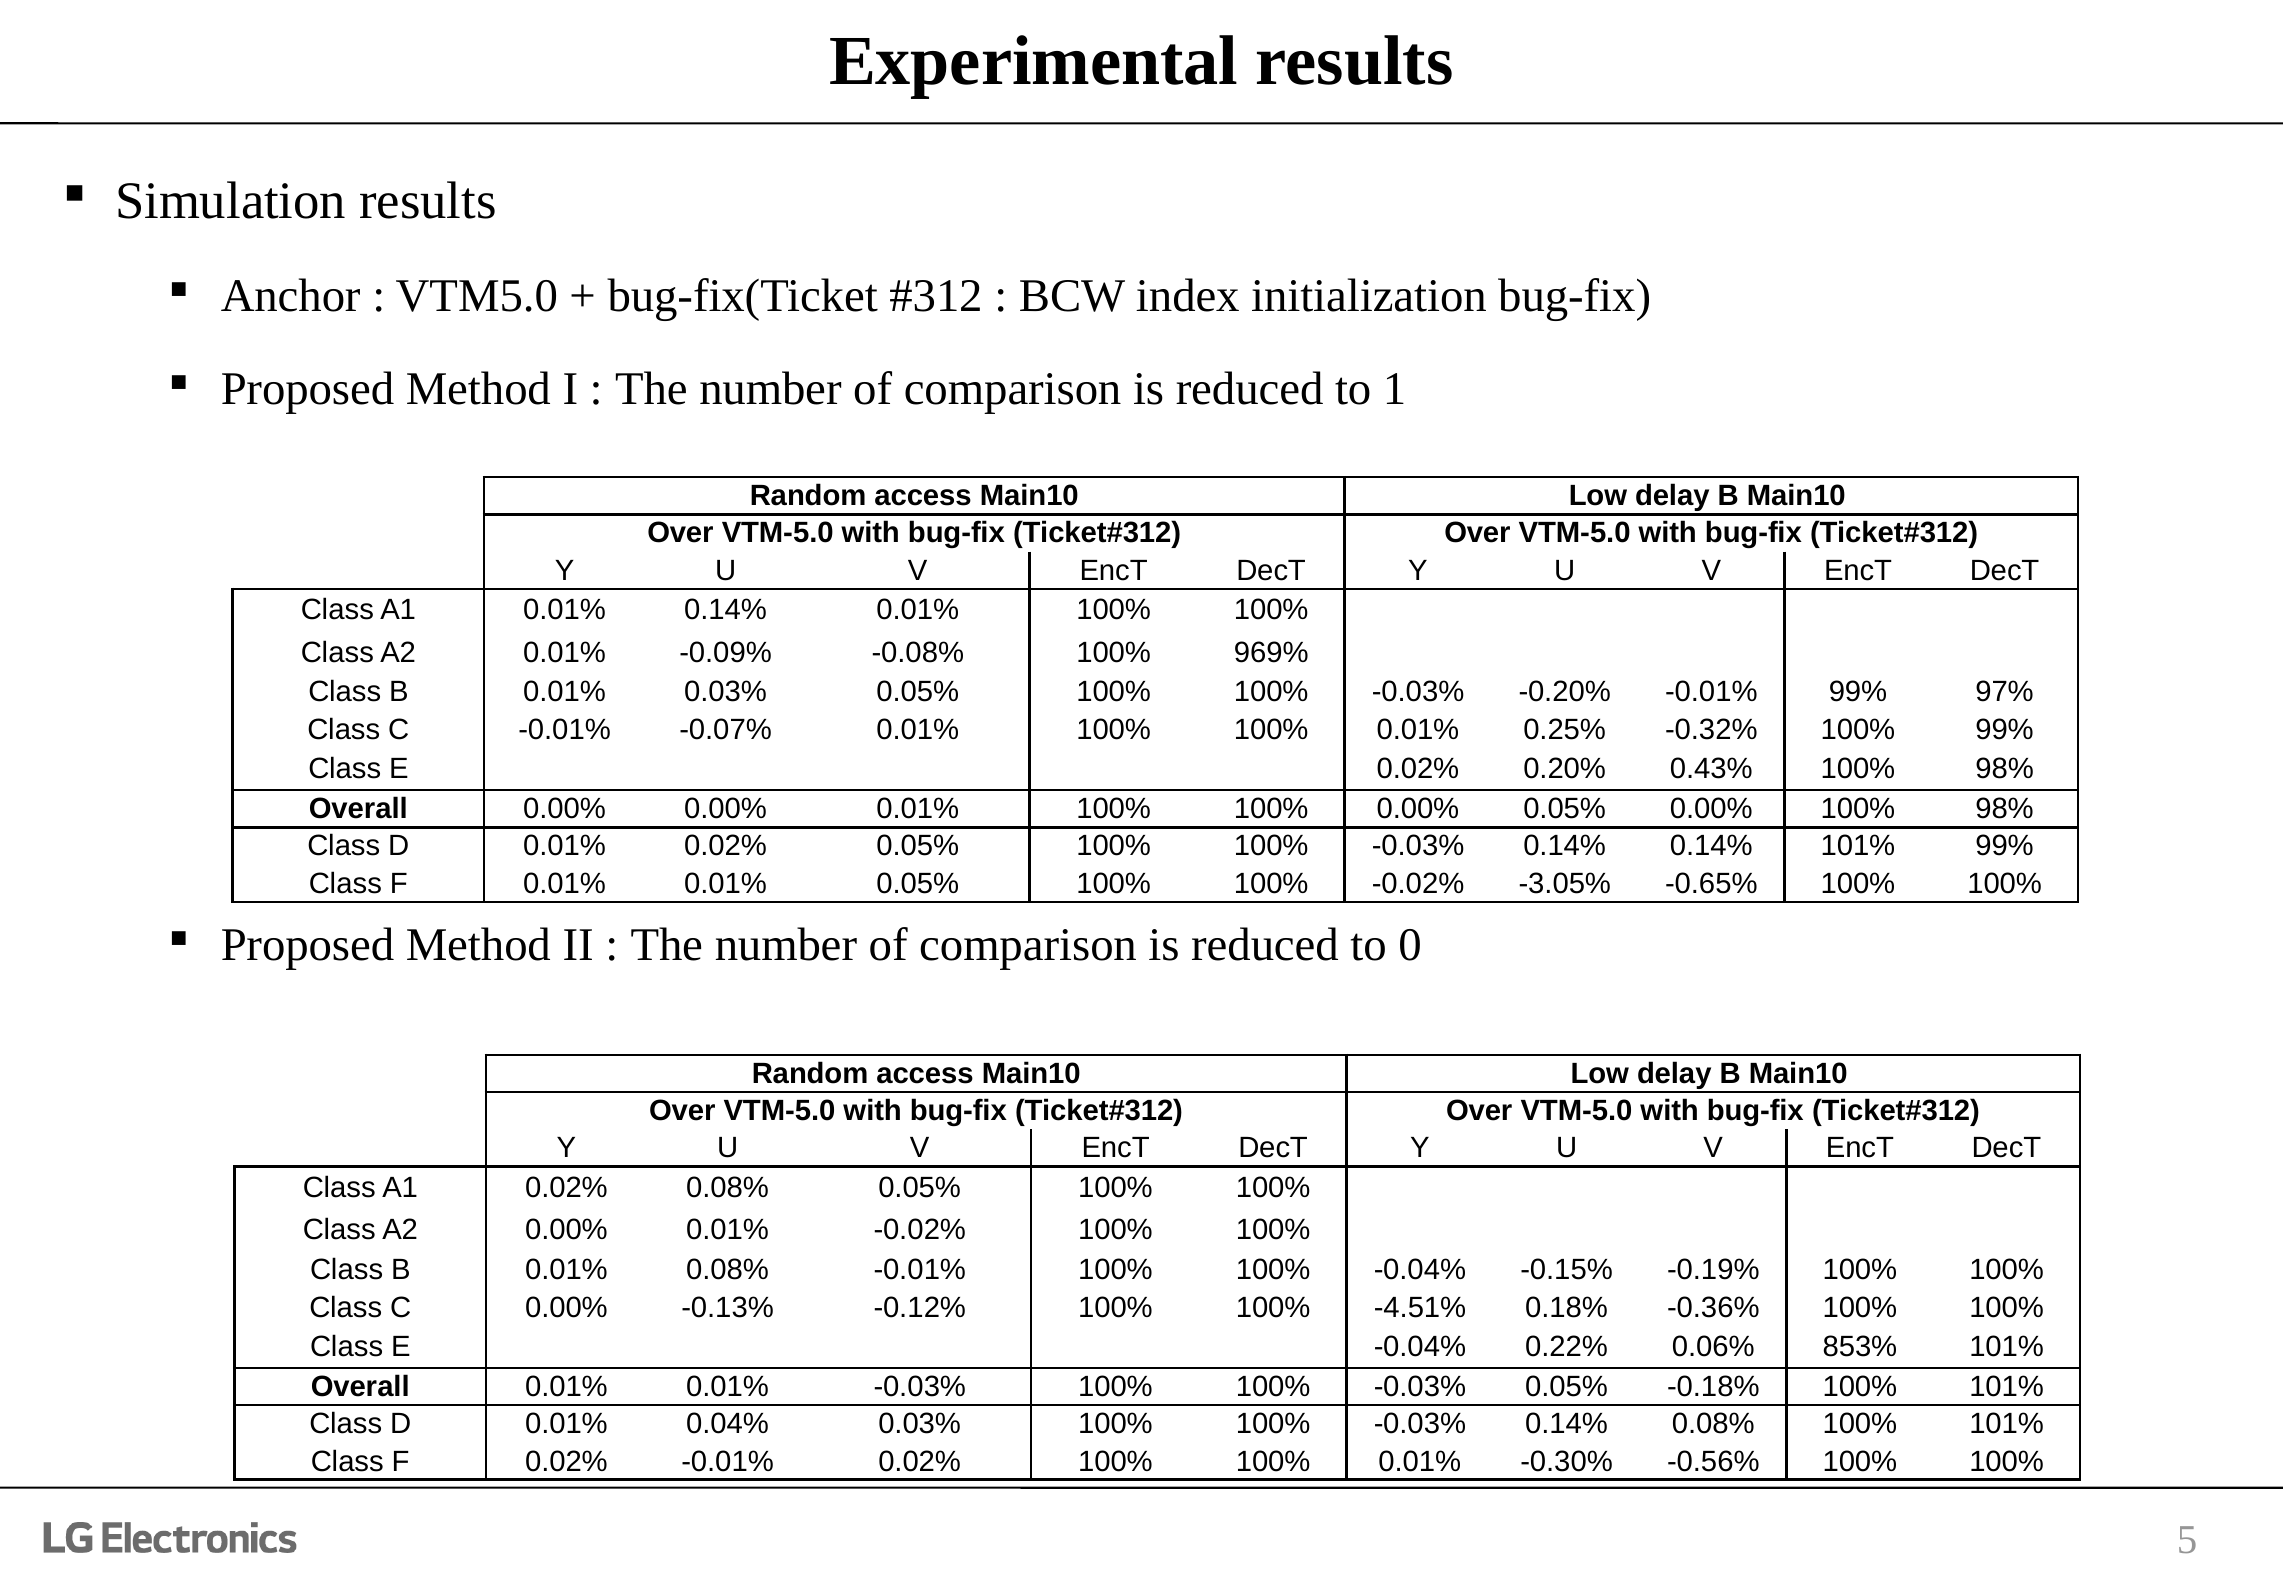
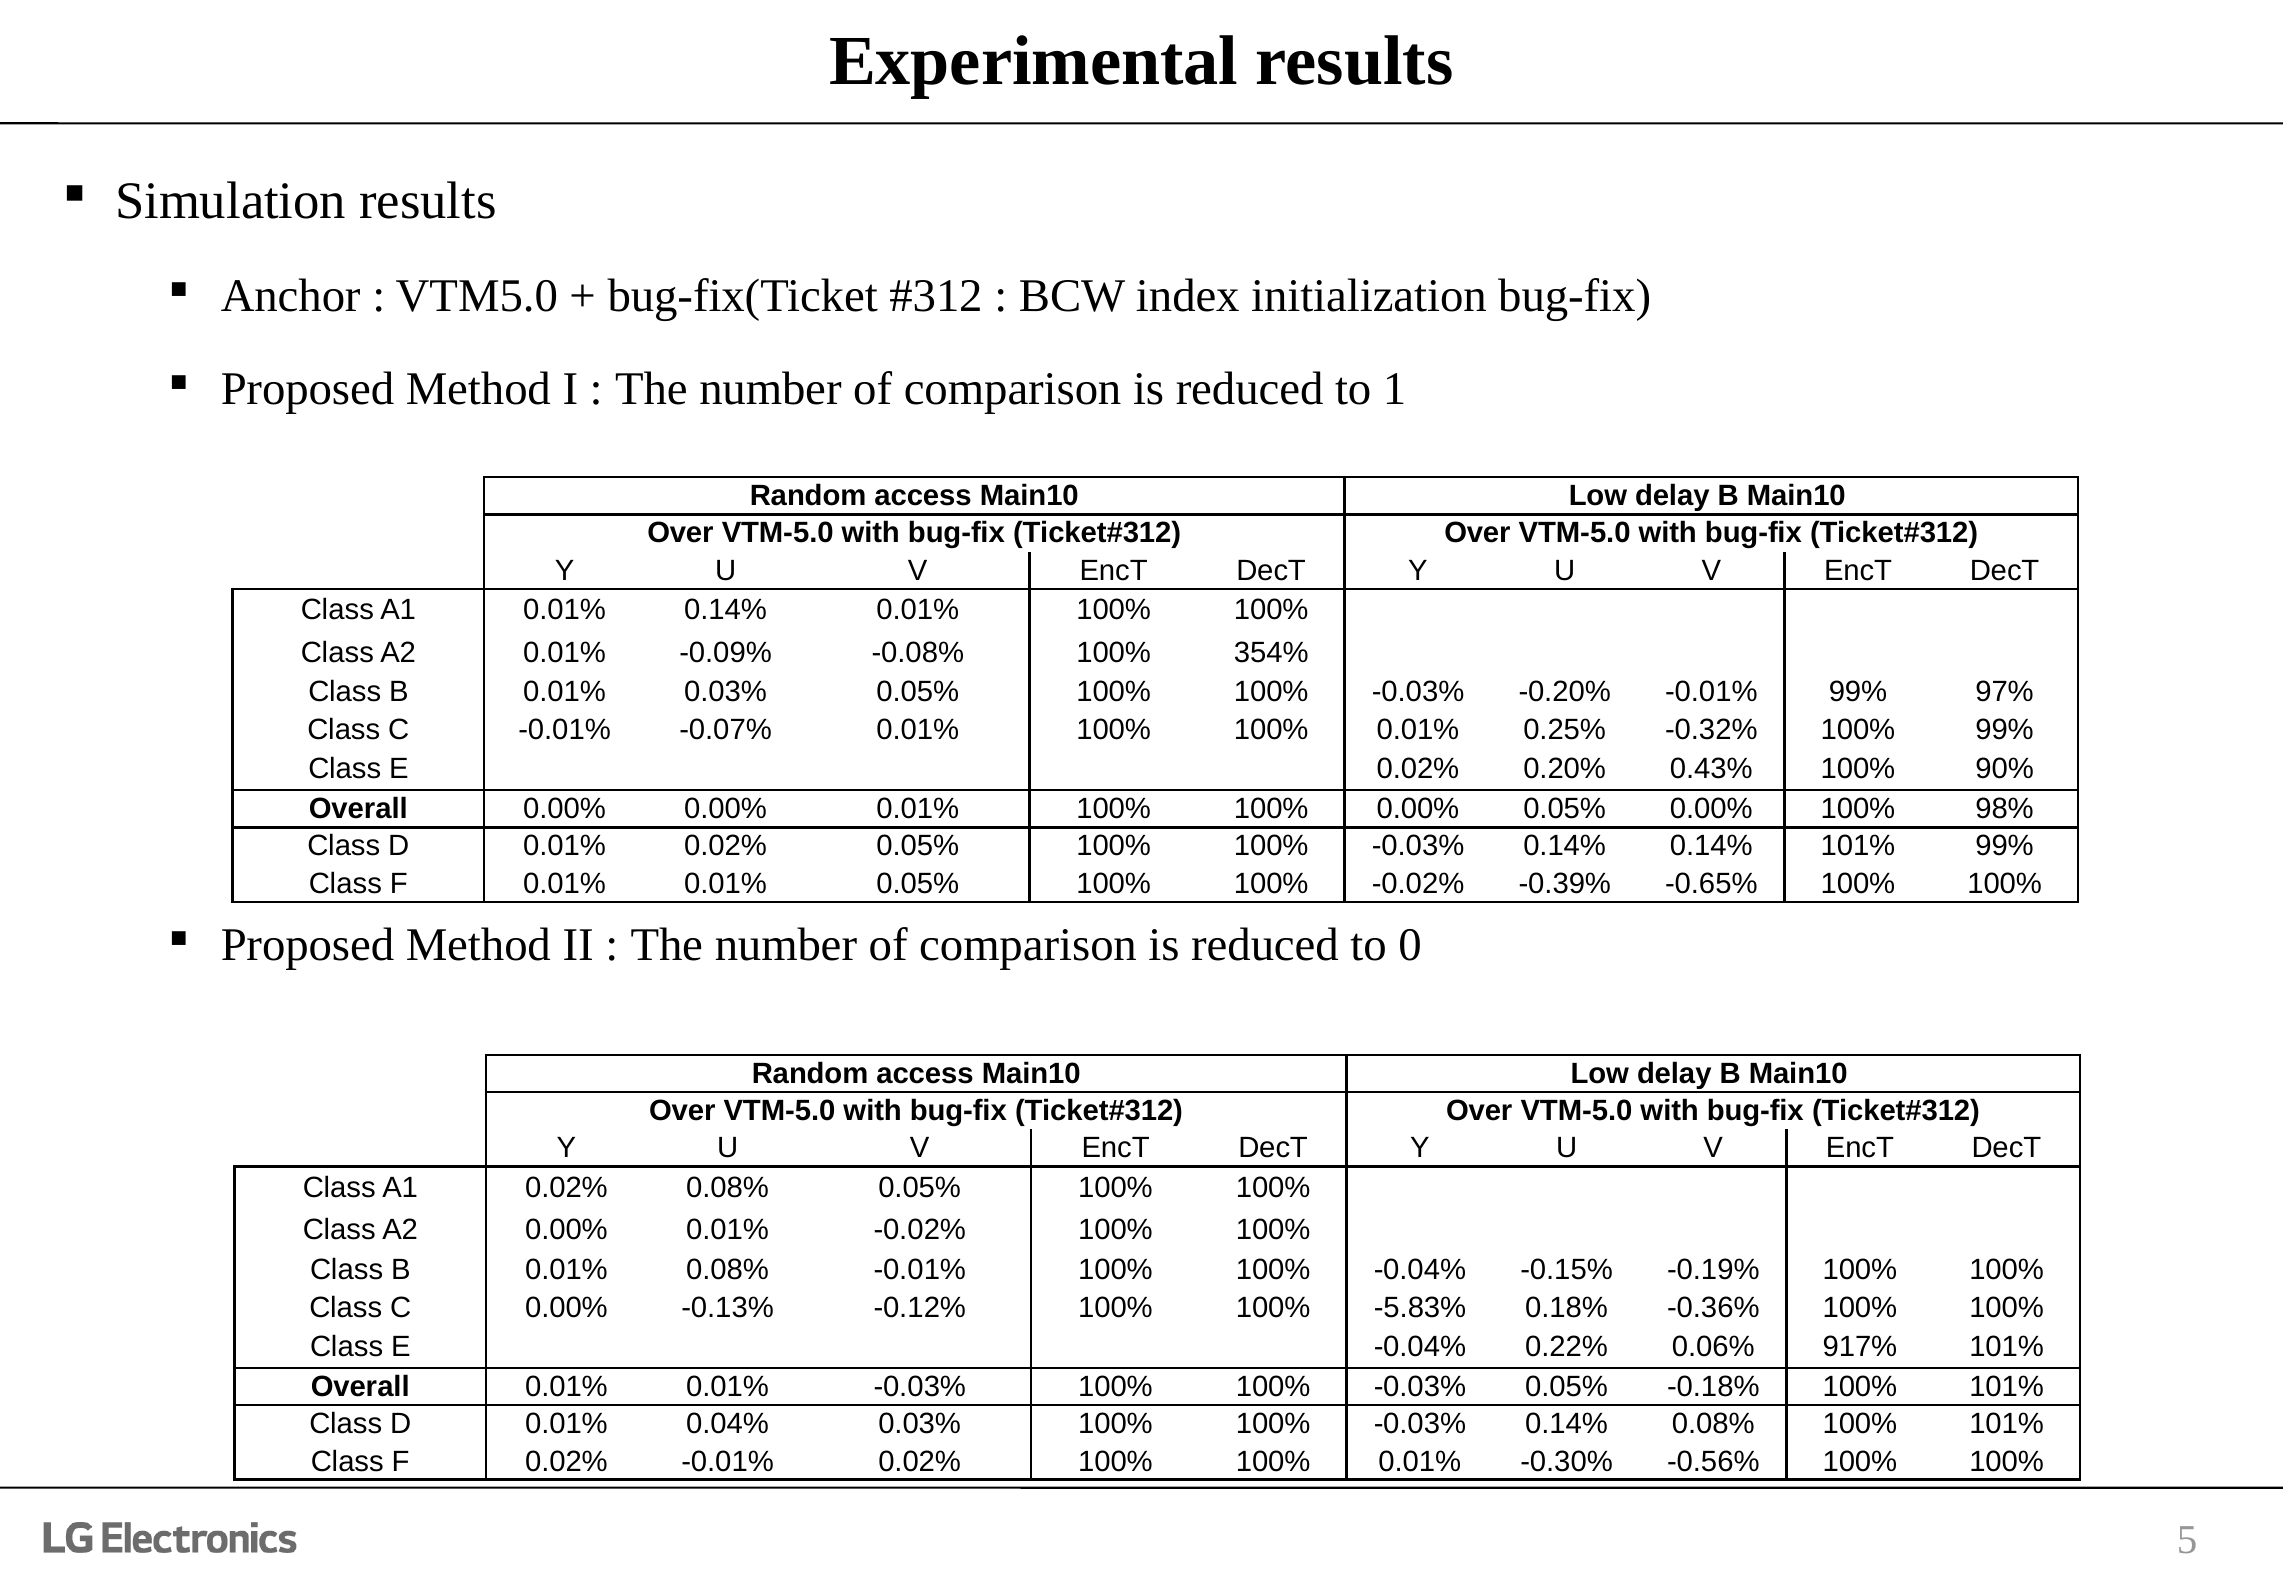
969%: 969% -> 354%
0.43% 100% 98%: 98% -> 90%
-3.05%: -3.05% -> -0.39%
-4.51%: -4.51% -> -5.83%
853%: 853% -> 917%
